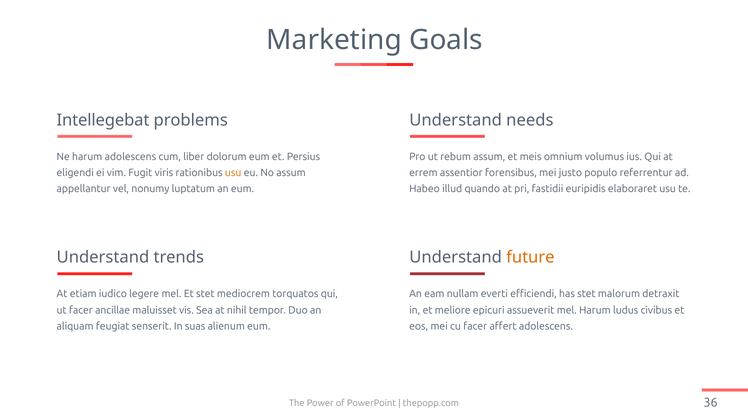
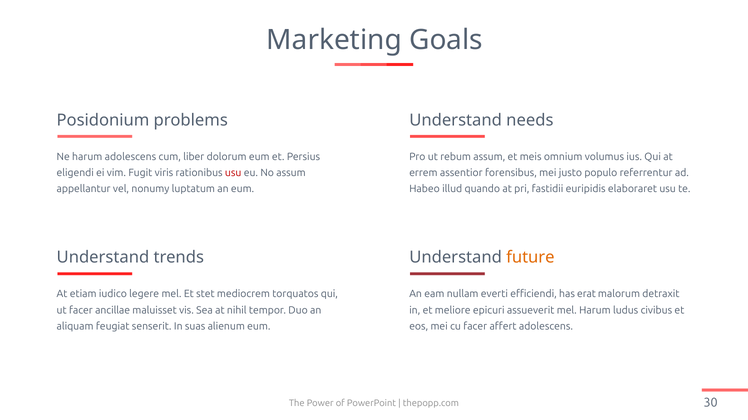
Intellegebat: Intellegebat -> Posidonium
usu at (233, 173) colour: orange -> red
has stet: stet -> erat
36: 36 -> 30
